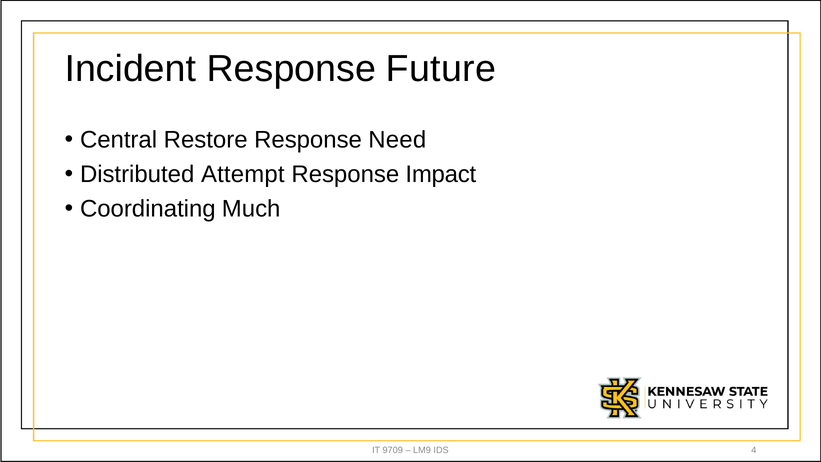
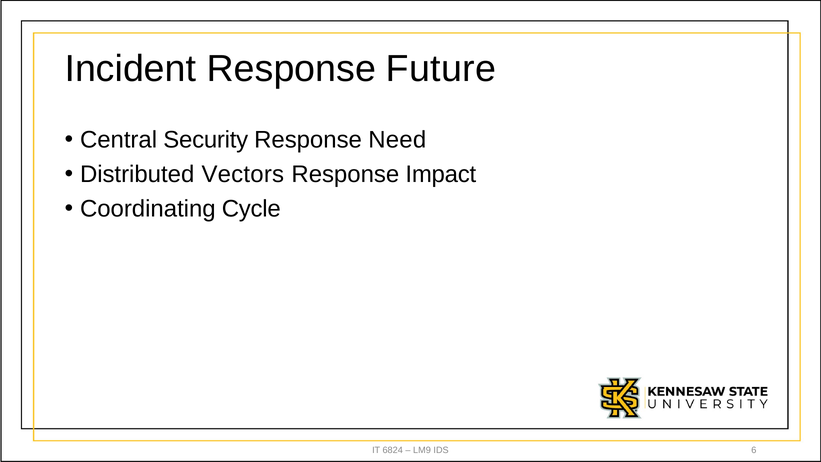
Restore: Restore -> Security
Attempt: Attempt -> Vectors
Much: Much -> Cycle
9709: 9709 -> 6824
4: 4 -> 6
